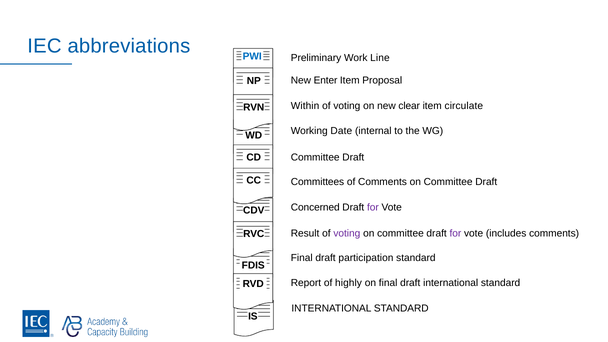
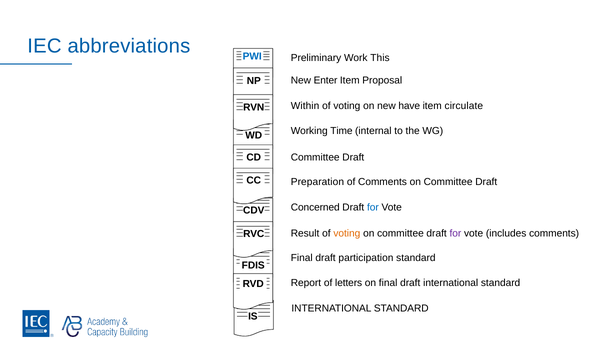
Line: Line -> This
clear: clear -> have
Date: Date -> Time
Committees: Committees -> Preparation
for at (373, 207) colour: purple -> blue
voting at (347, 233) colour: purple -> orange
highly: highly -> letters
